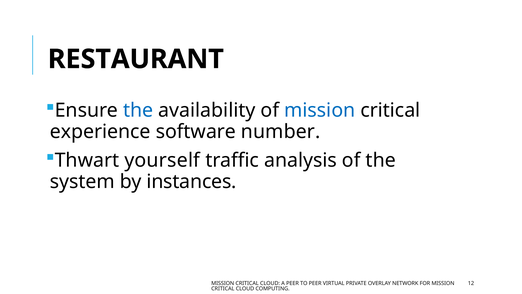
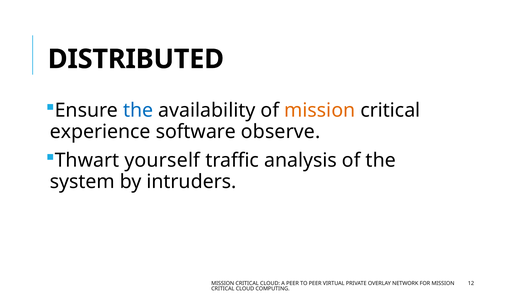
RESTAURANT: RESTAURANT -> DISTRIBUTED
mission at (320, 110) colour: blue -> orange
number: number -> observe
instances: instances -> intruders
